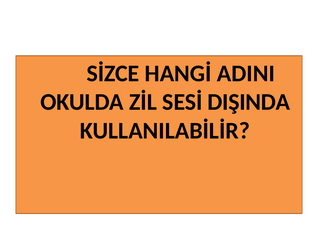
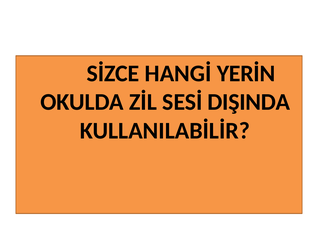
ADINI: ADINI -> YERİN
